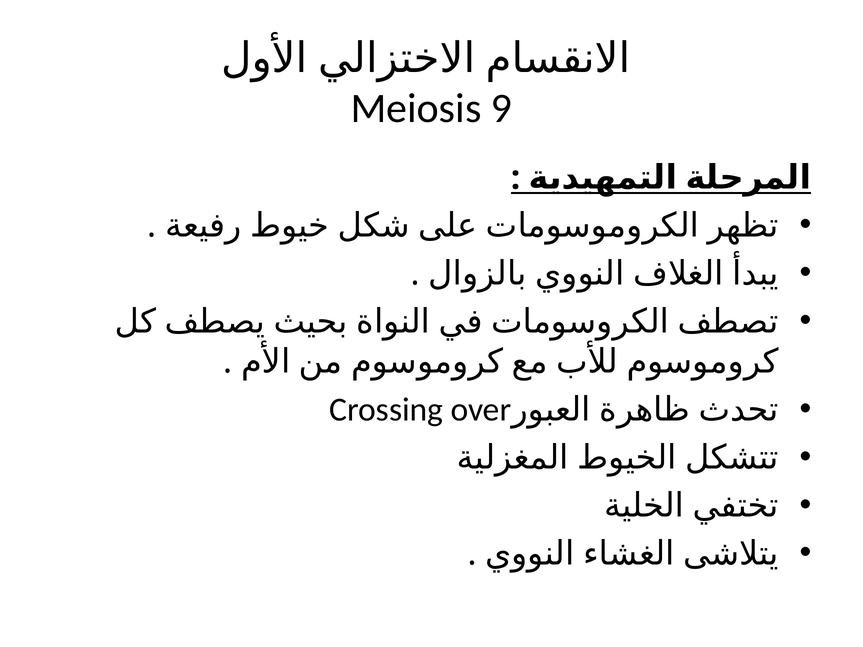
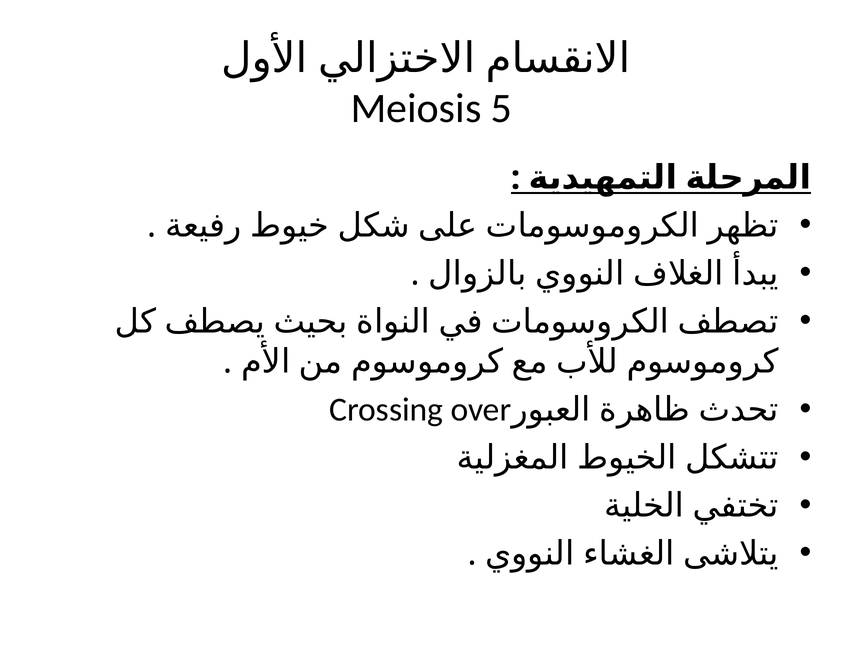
9: 9 -> 5
